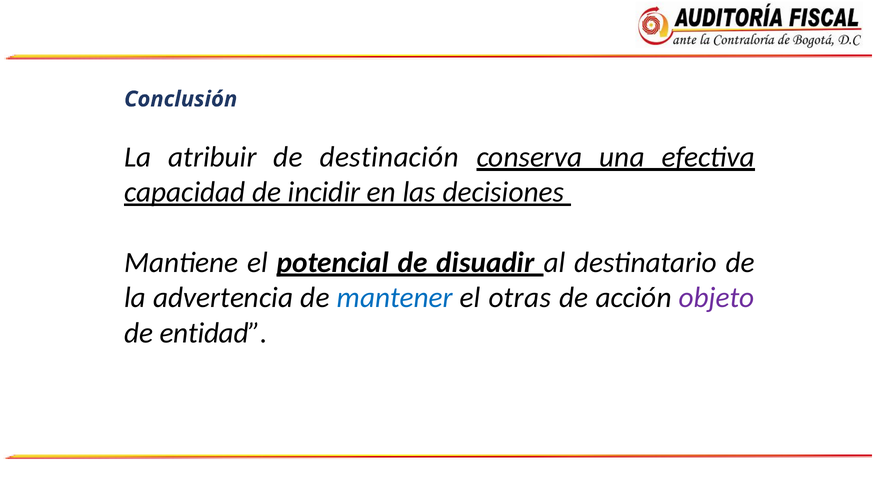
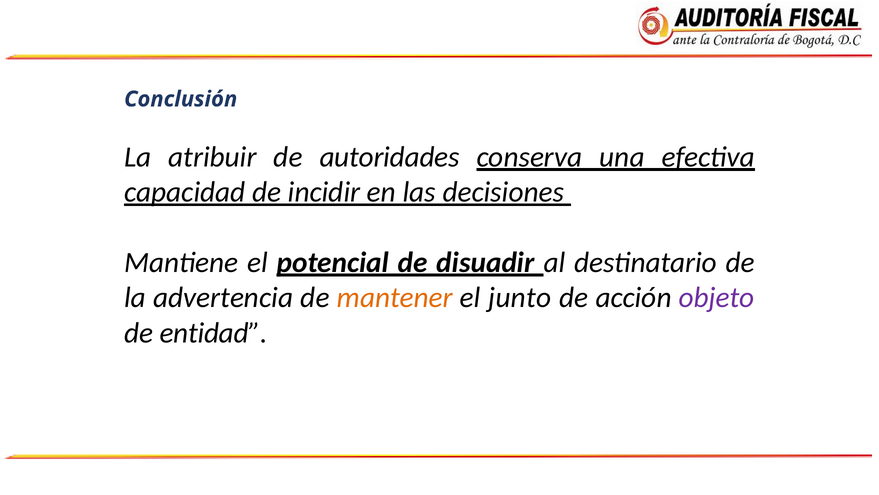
destinación: destinación -> autoridades
mantener colour: blue -> orange
otras: otras -> junto
